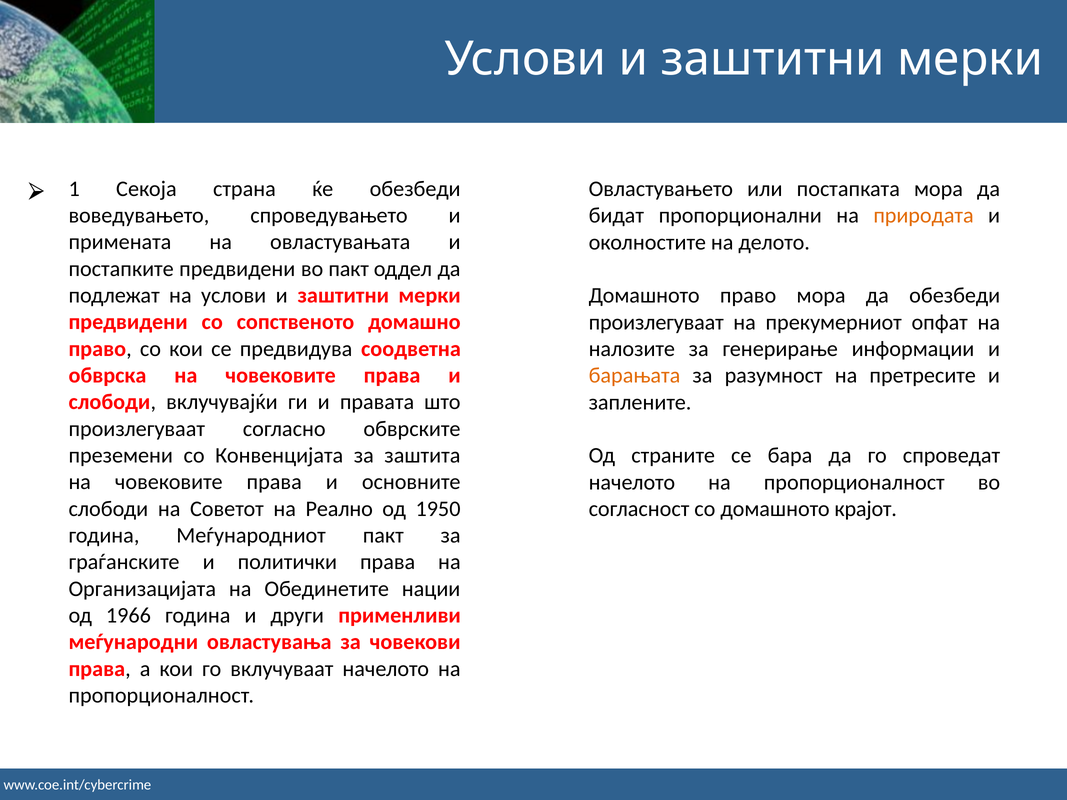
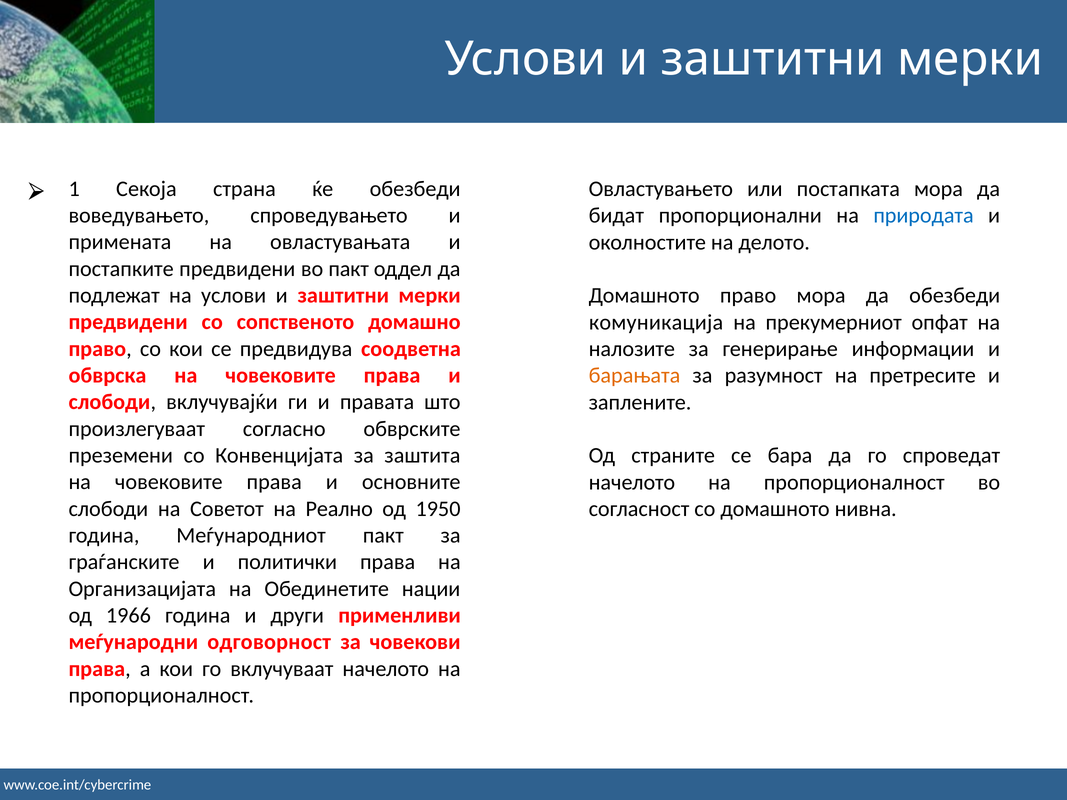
природата colour: orange -> blue
произлегуваат at (656, 322): произлегуваат -> комуникација
крајот: крајот -> нивна
овластувања: овластувања -> одговорност
